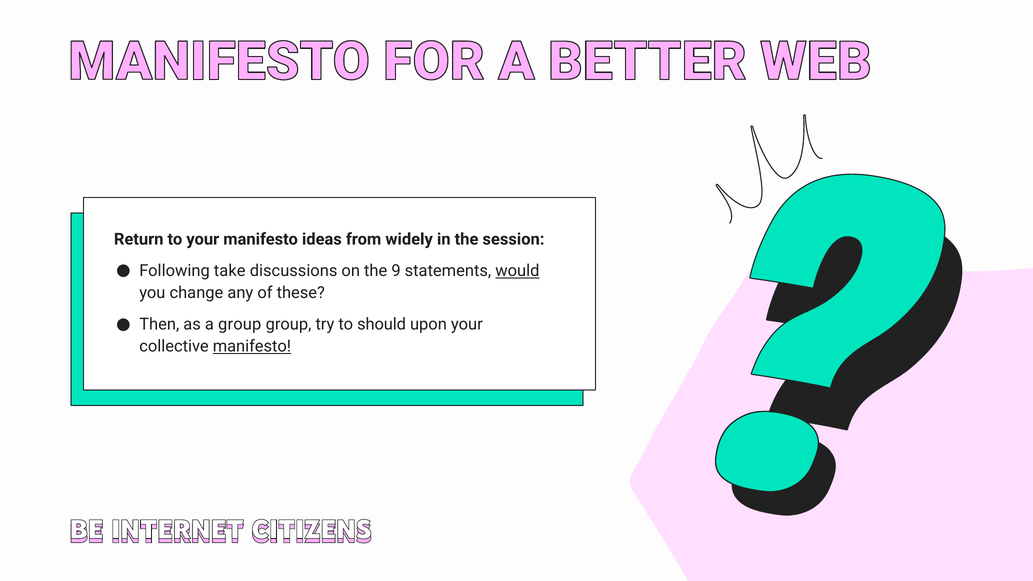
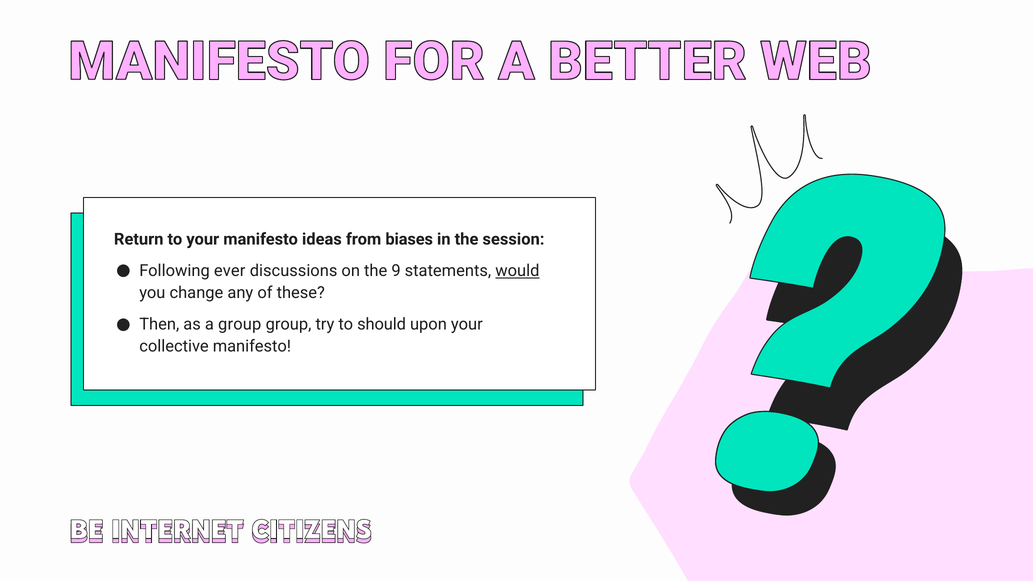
widely: widely -> biases
take: take -> ever
manifesto at (252, 346) underline: present -> none
